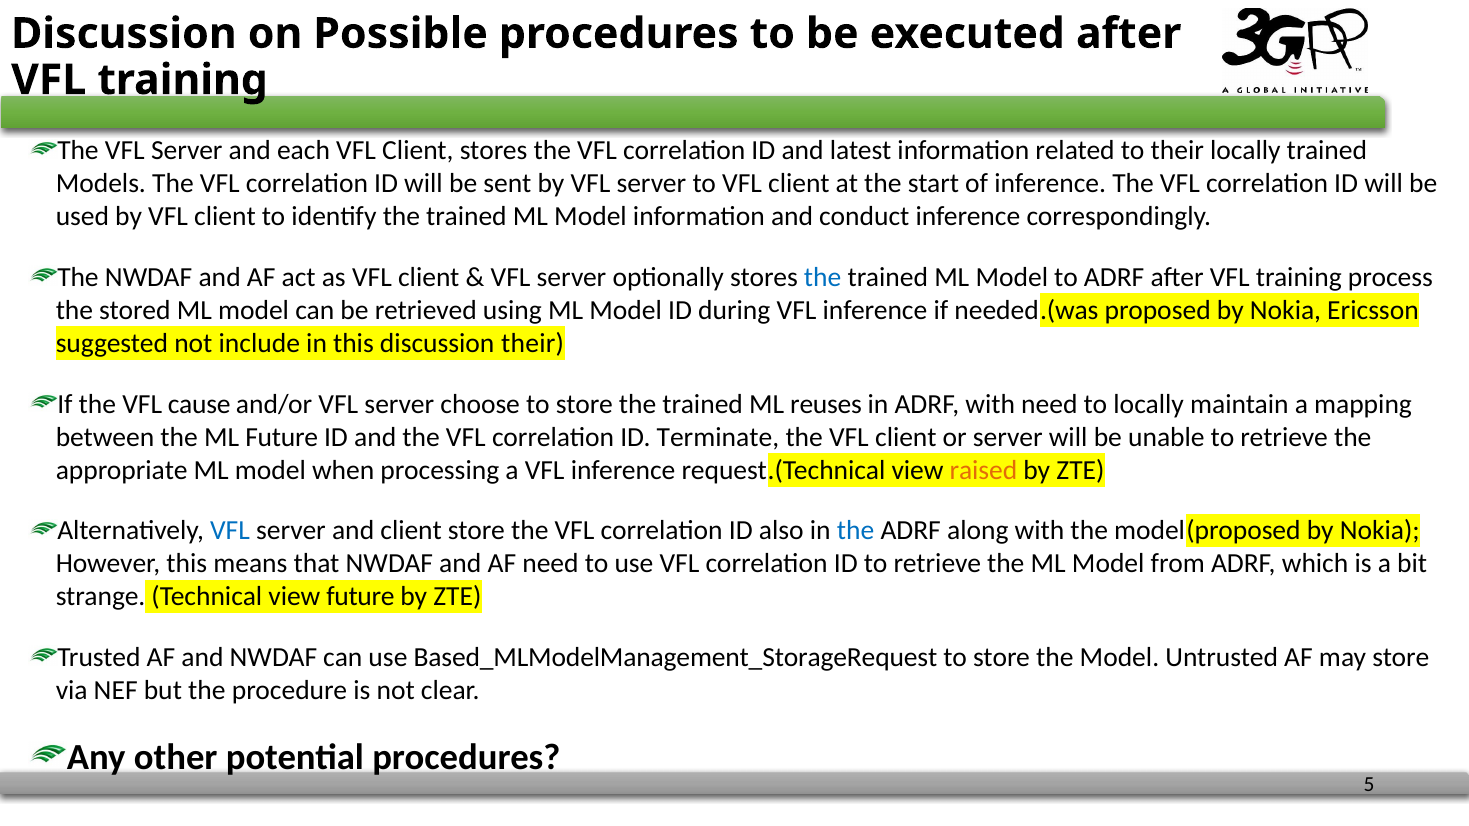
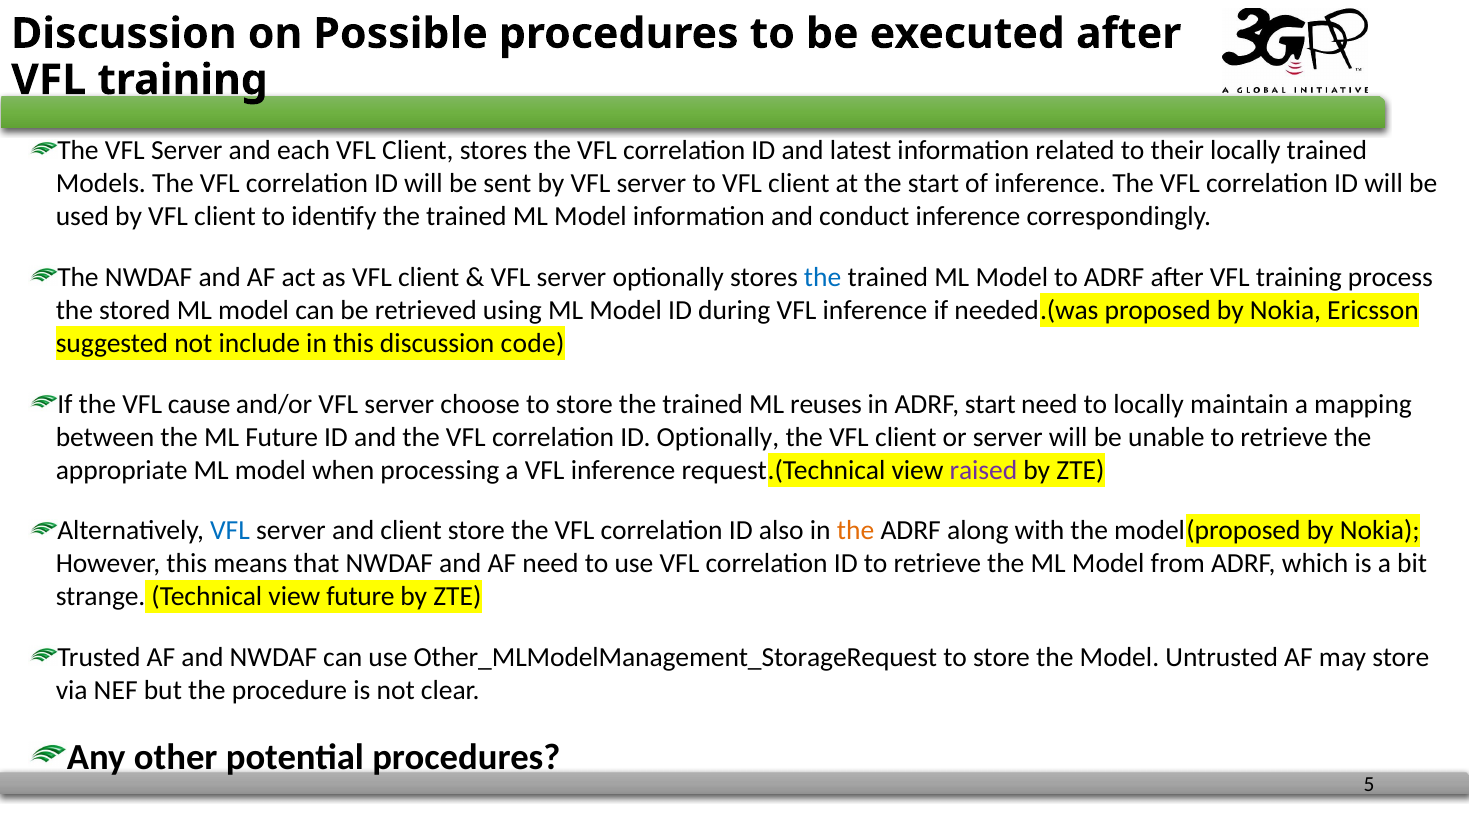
discussion their: their -> code
ADRF with: with -> start
ID Terminate: Terminate -> Optionally
raised colour: orange -> purple
the at (856, 531) colour: blue -> orange
Based_MLModelManagement_StorageRequest: Based_MLModelManagement_StorageRequest -> Other_MLModelManagement_StorageRequest
